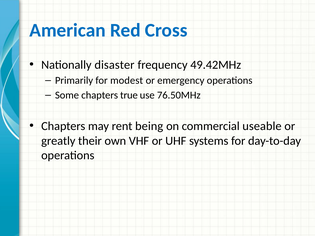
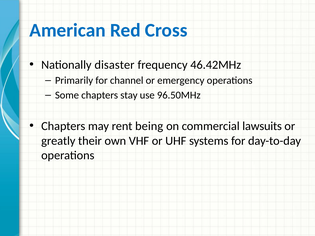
49.42MHz: 49.42MHz -> 46.42MHz
modest: modest -> channel
true: true -> stay
76.50MHz: 76.50MHz -> 96.50MHz
useable: useable -> lawsuits
